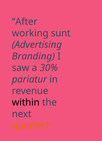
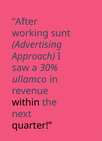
Branding: Branding -> Approach
pariatur: pariatur -> ullamco
quarter colour: orange -> black
